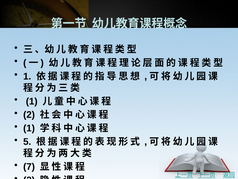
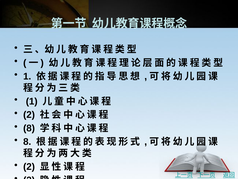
1 at (29, 128): 1 -> 8
5 at (27, 141): 5 -> 8
7 at (29, 166): 7 -> 2
